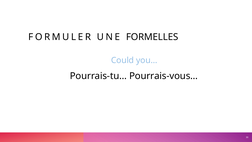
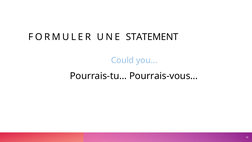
FORMELLES: FORMELLES -> STATEMENT
